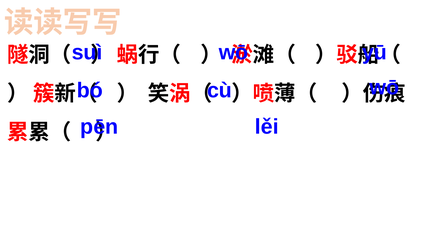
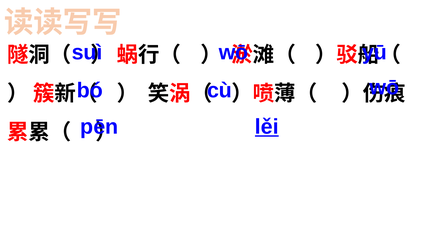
lěi underline: none -> present
